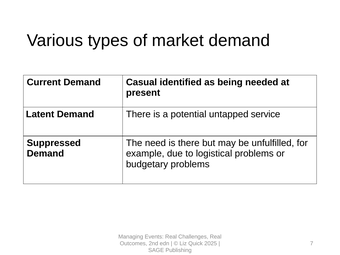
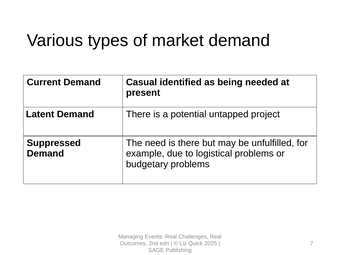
service: service -> project
